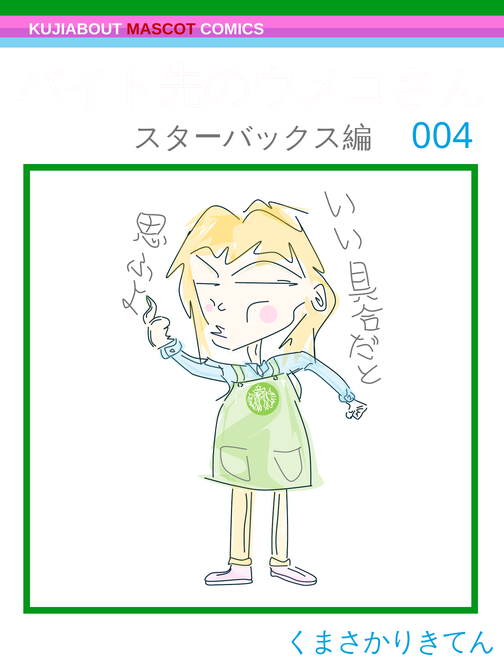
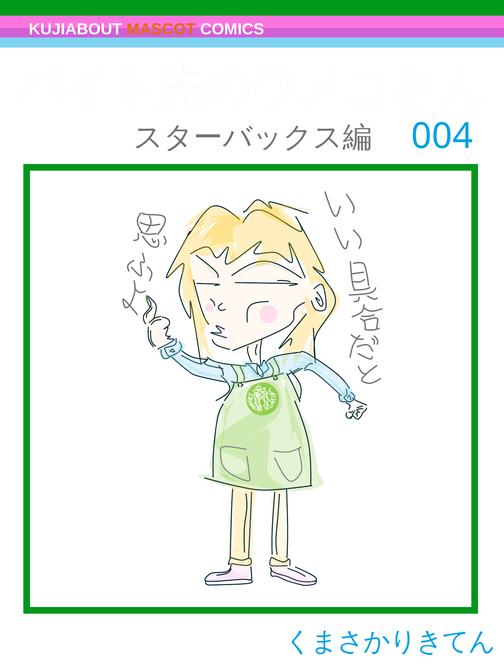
MASCOT colour: red -> orange
